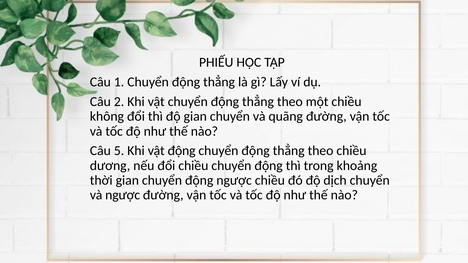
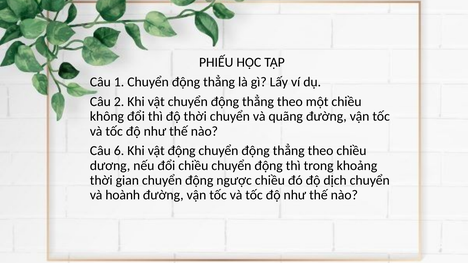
độ gian: gian -> thời
5: 5 -> 6
và ngược: ngược -> hoành
